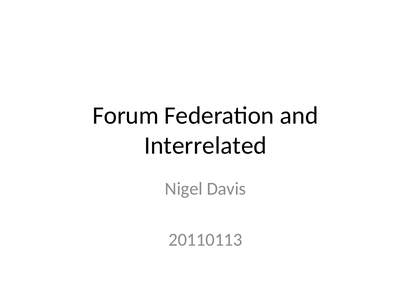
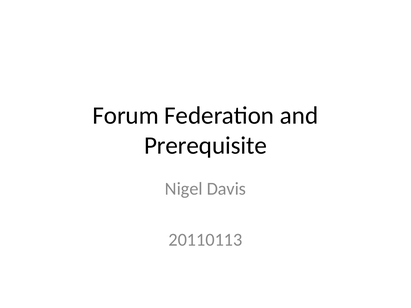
Interrelated: Interrelated -> Prerequisite
